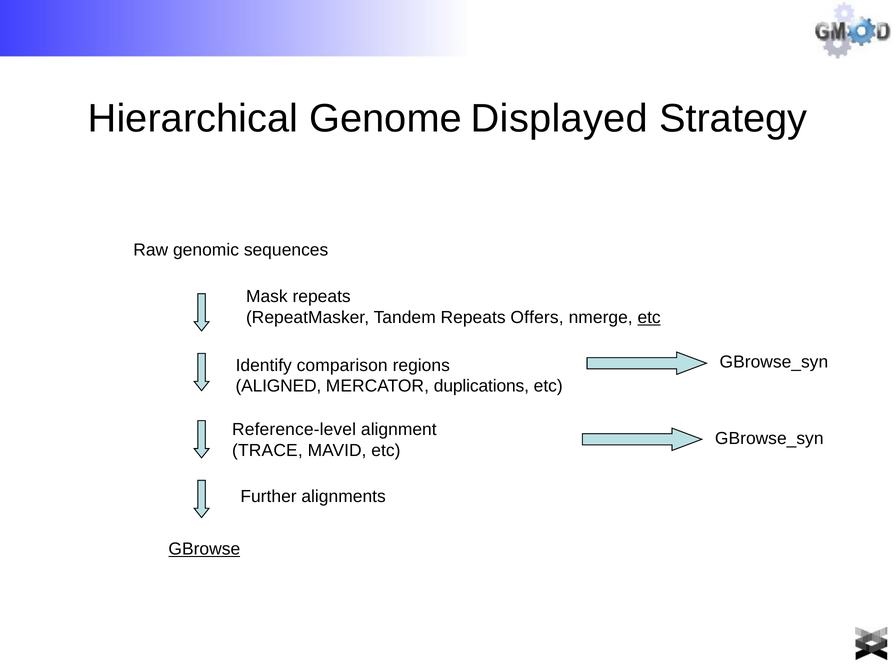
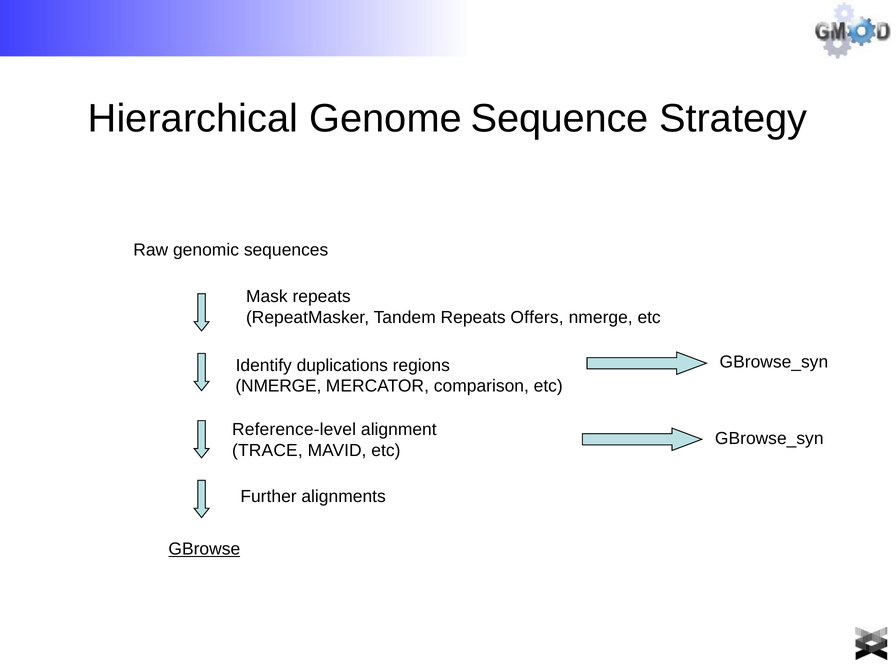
Displayed: Displayed -> Sequence
etc at (649, 317) underline: present -> none
comparison: comparison -> duplications
ALIGNED at (278, 386): ALIGNED -> NMERGE
duplications: duplications -> comparison
